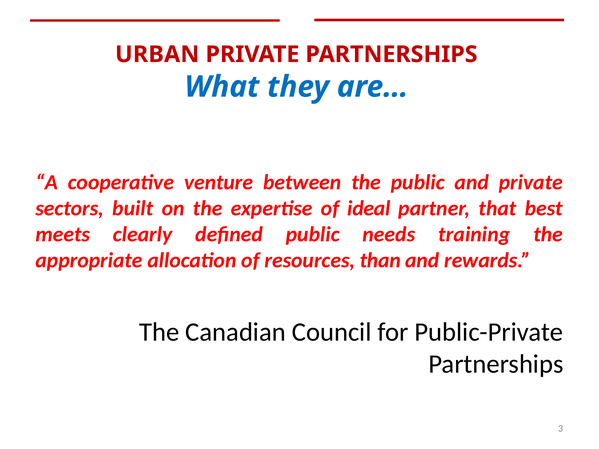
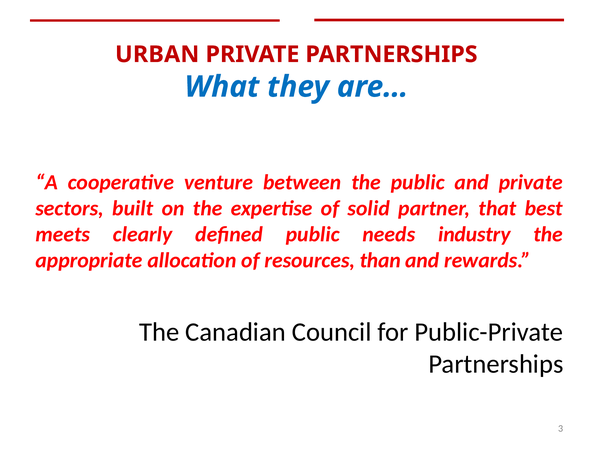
ideal: ideal -> solid
training: training -> industry
